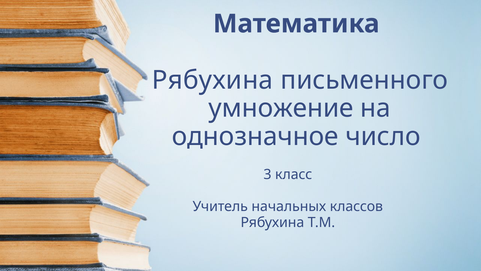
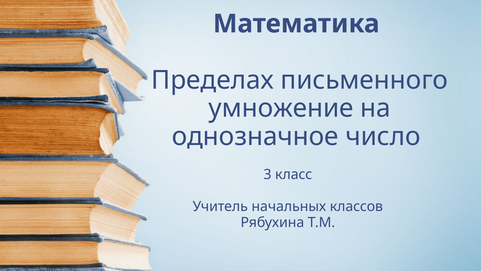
Рябухина at (212, 80): Рябухина -> Пределах
